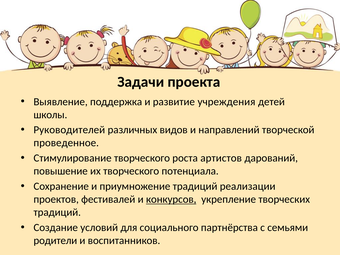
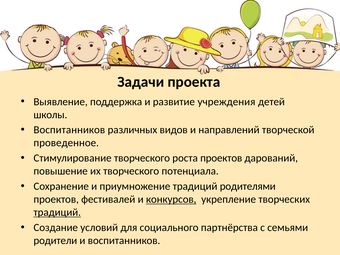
Руководителей at (69, 130): Руководителей -> Воспитанников
роста артистов: артистов -> проектов
реализации: реализации -> родителями
традиций at (57, 212) underline: none -> present
